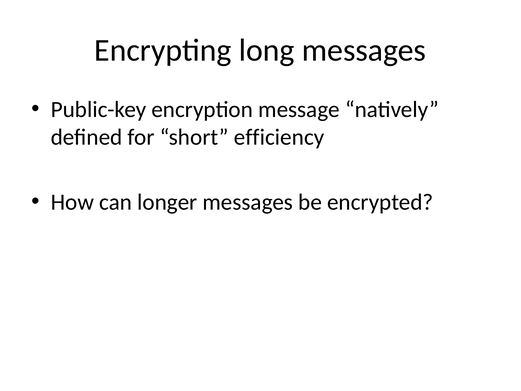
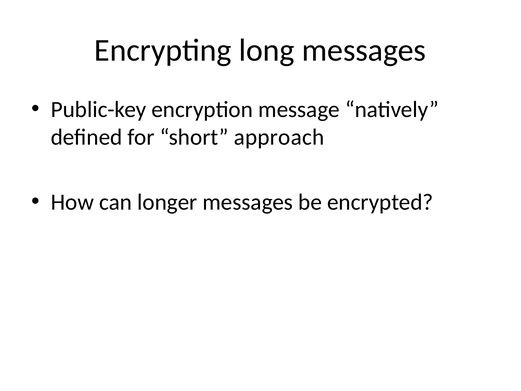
efficiency: efficiency -> approach
